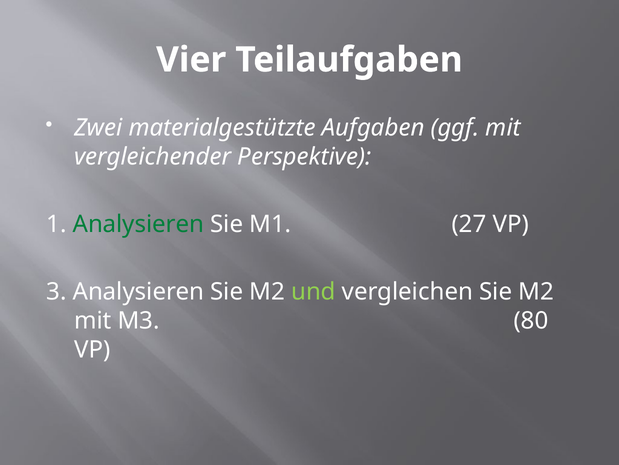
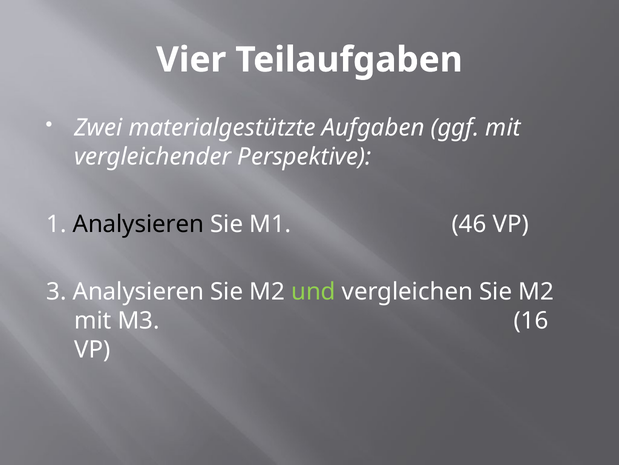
Analysieren at (138, 224) colour: green -> black
27: 27 -> 46
80: 80 -> 16
